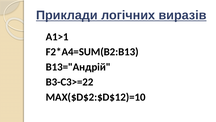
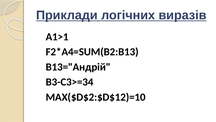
B3-C3>=22: B3-C3>=22 -> B3-C3>=34
